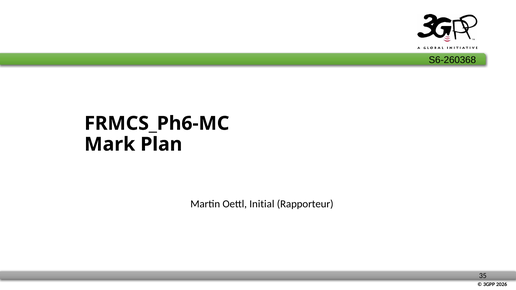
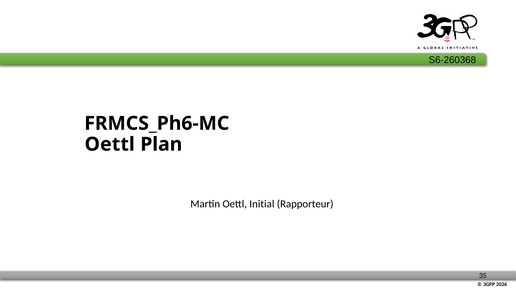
Mark at (110, 144): Mark -> Oettl
